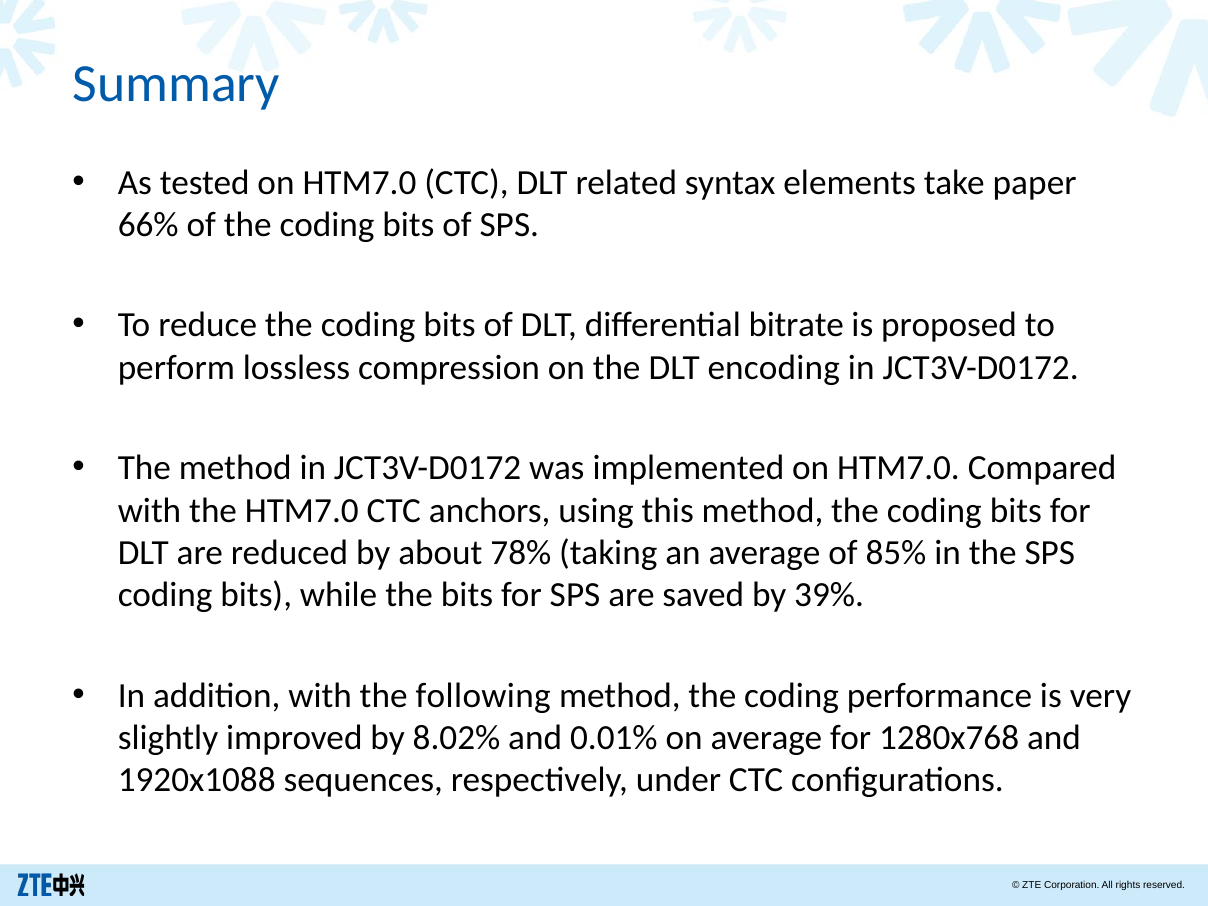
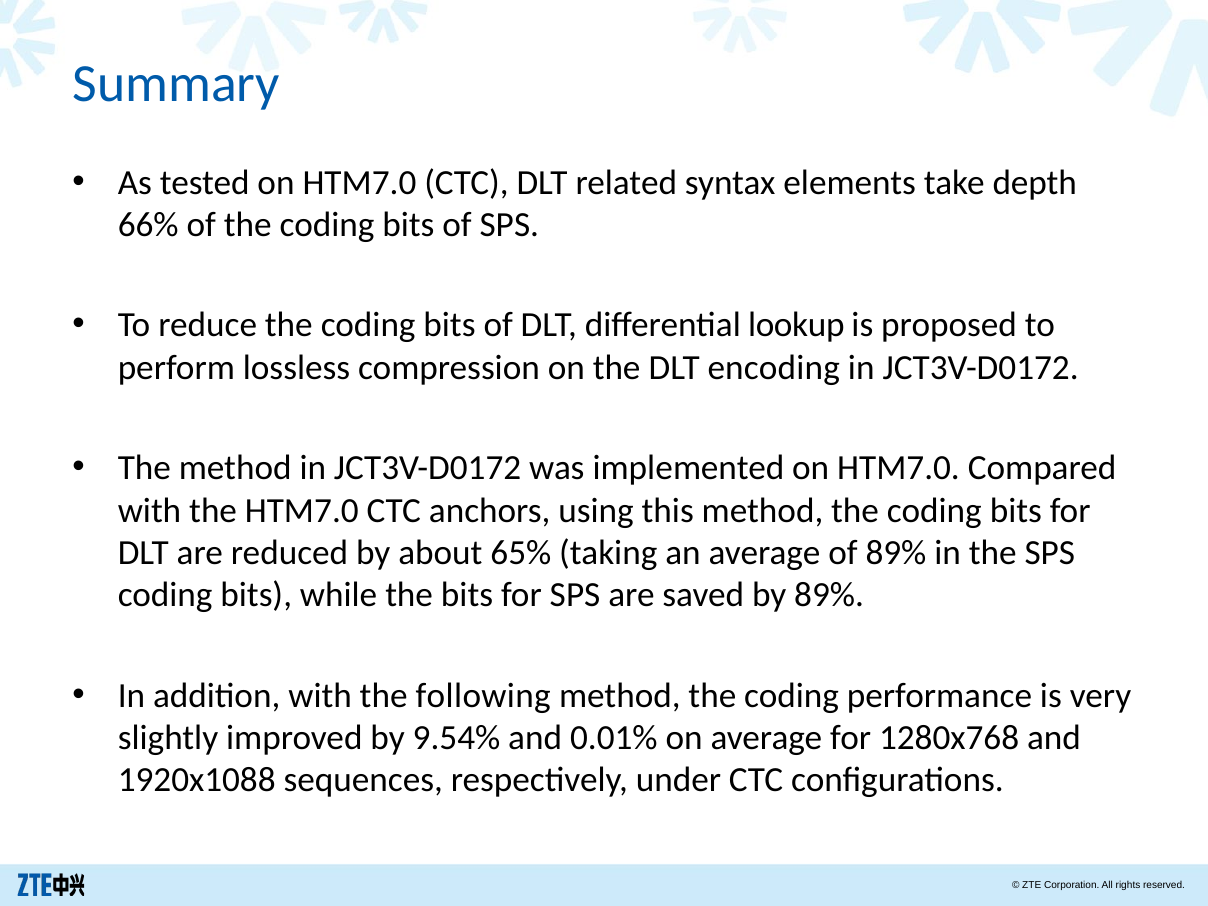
paper: paper -> depth
bitrate: bitrate -> lookup
78%: 78% -> 65%
of 85%: 85% -> 89%
by 39%: 39% -> 89%
8.02%: 8.02% -> 9.54%
